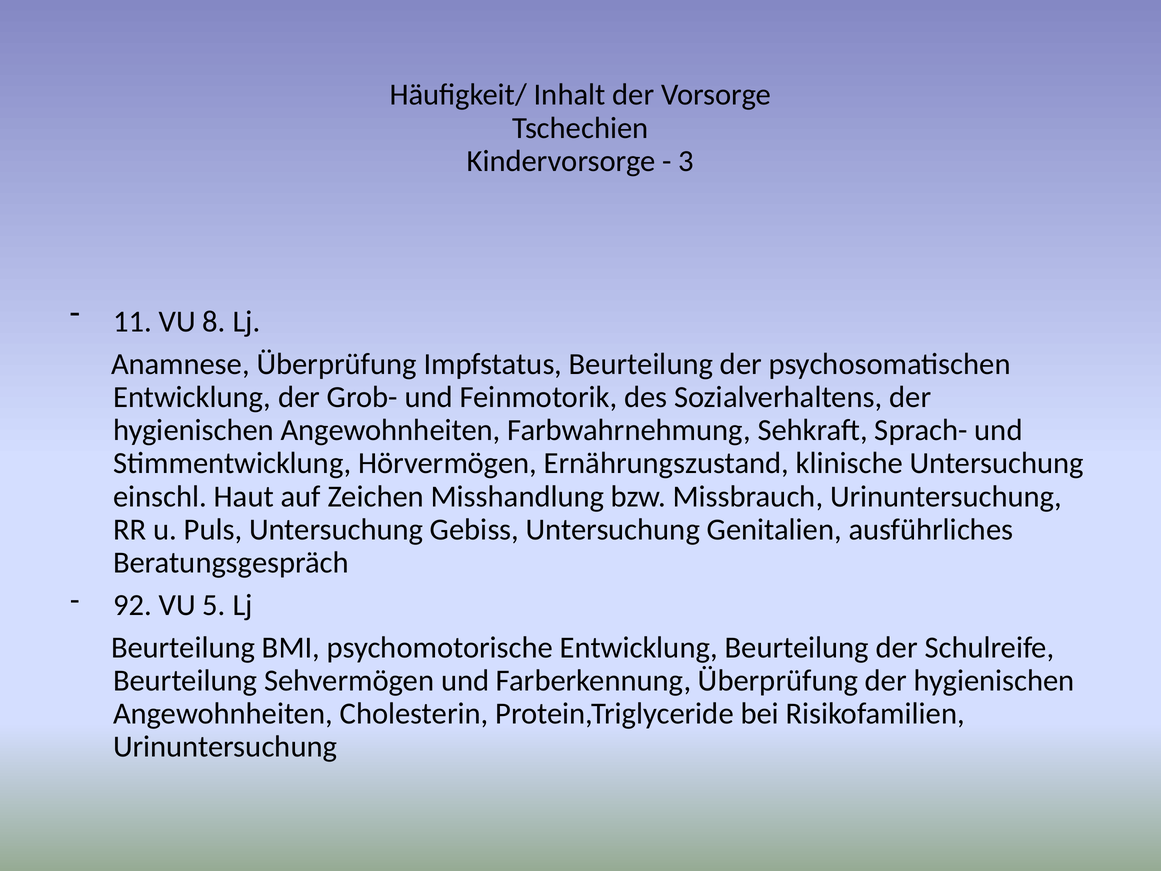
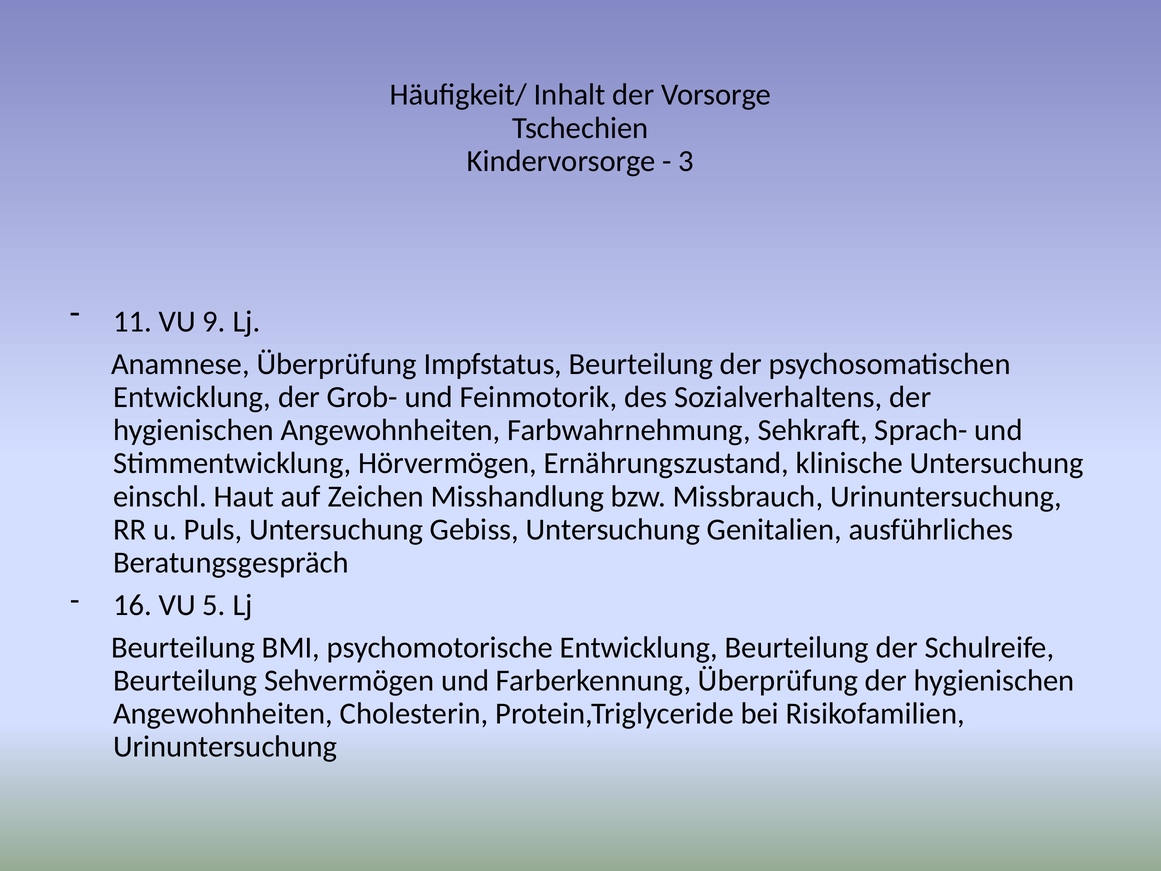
8: 8 -> 9
92: 92 -> 16
